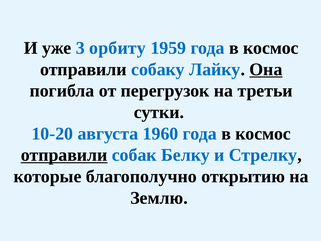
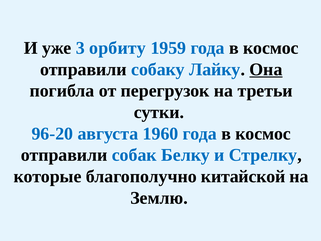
10-20: 10-20 -> 96-20
отправили at (64, 155) underline: present -> none
открытию: открытию -> китайской
